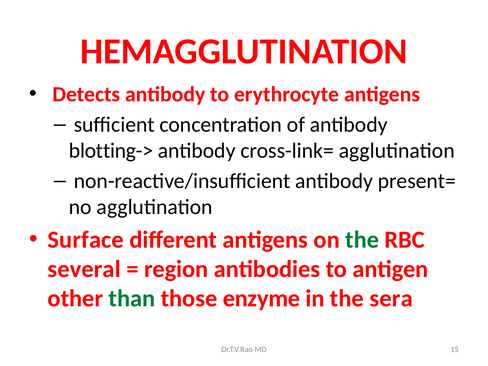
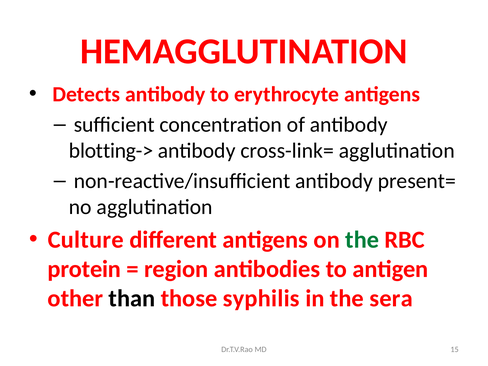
Surface: Surface -> Culture
several: several -> protein
than colour: green -> black
enzyme: enzyme -> syphilis
